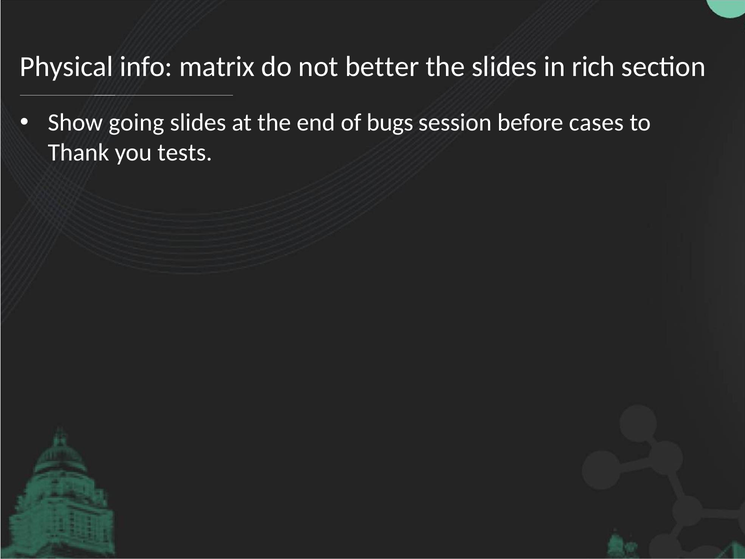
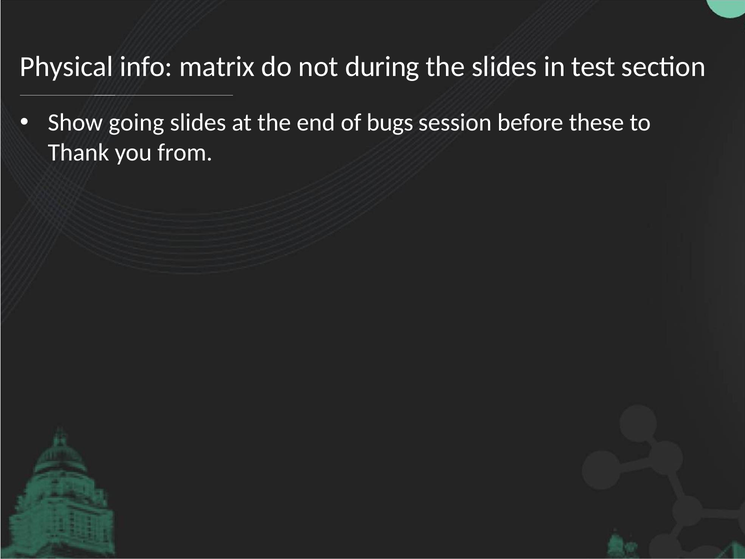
better: better -> during
rich: rich -> test
cases: cases -> these
tests: tests -> from
